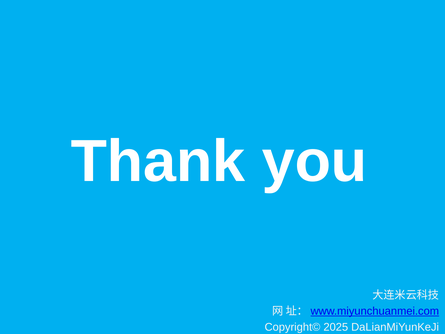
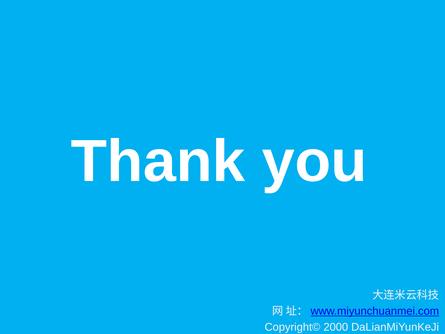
2025: 2025 -> 2000
